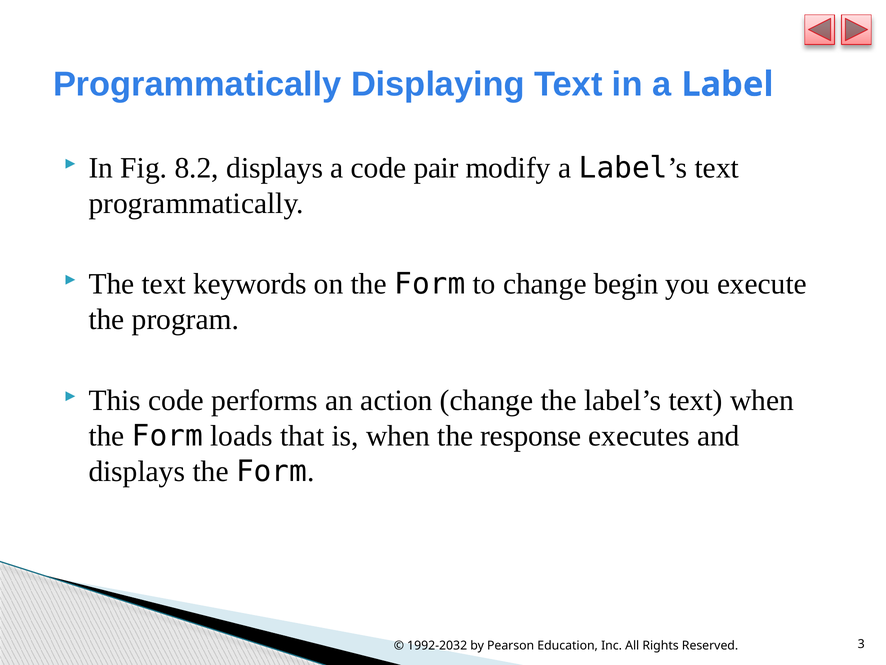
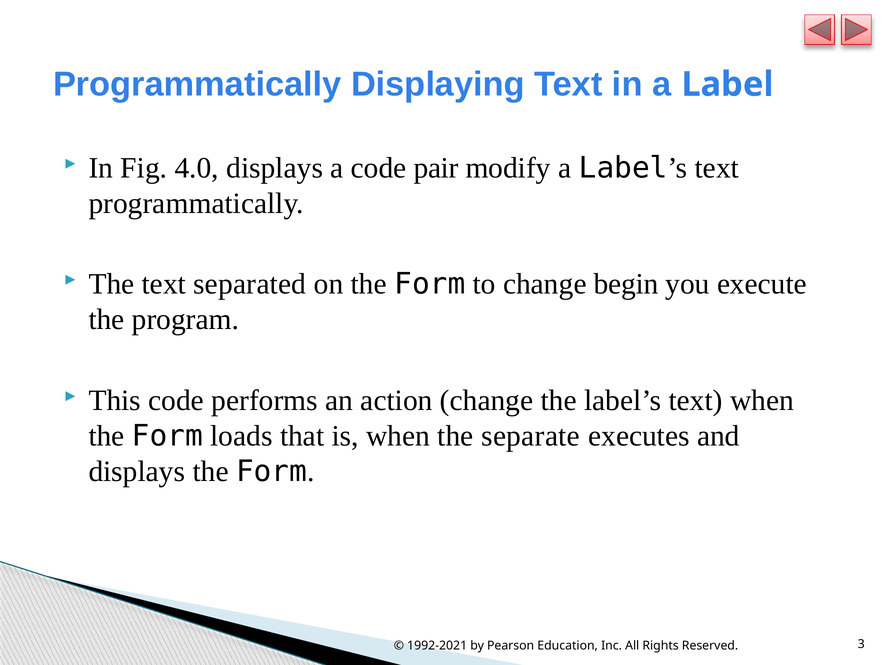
8.2: 8.2 -> 4.0
keywords: keywords -> separated
response: response -> separate
1992-2032: 1992-2032 -> 1992-2021
